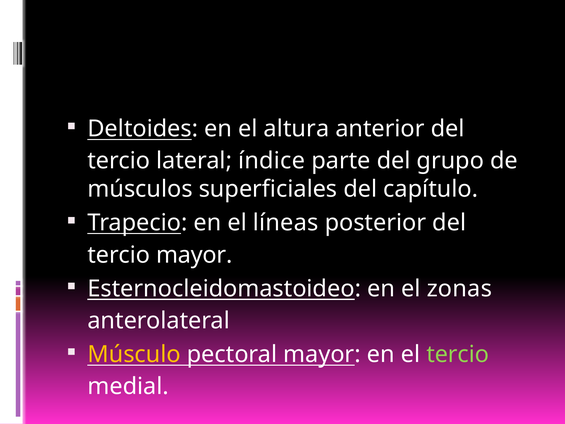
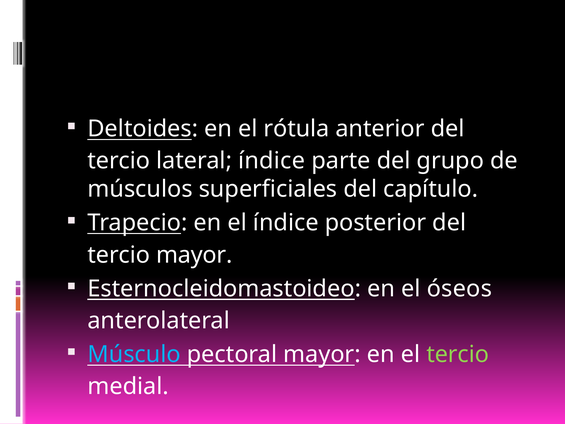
altura: altura -> rótula
el líneas: líneas -> índice
zonas: zonas -> óseos
Músculo colour: yellow -> light blue
